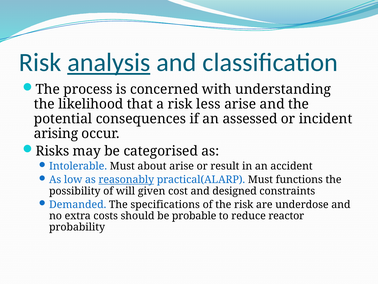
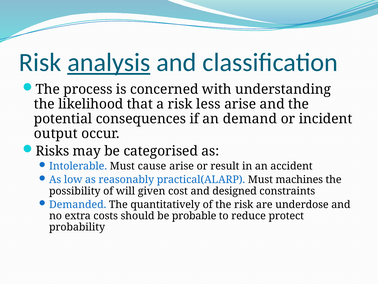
assessed: assessed -> demand
arising: arising -> output
about: about -> cause
reasonably underline: present -> none
functions: functions -> machines
specifications: specifications -> quantitatively
reactor: reactor -> protect
